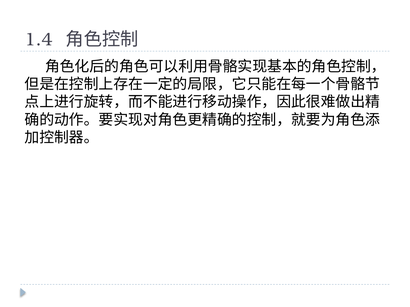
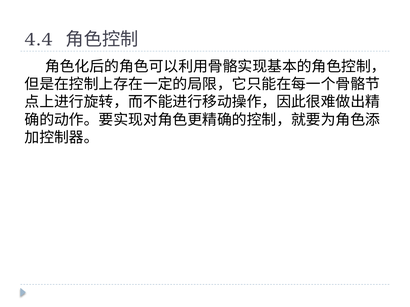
1.4: 1.4 -> 4.4
